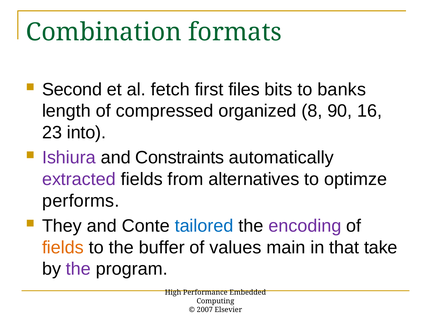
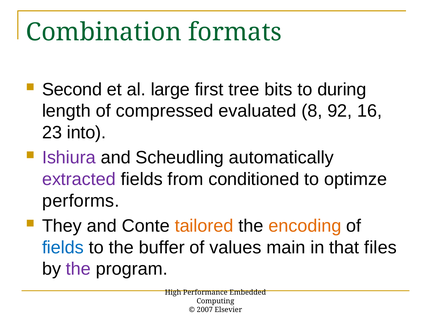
fetch: fetch -> large
files: files -> tree
banks: banks -> during
organized: organized -> evaluated
90: 90 -> 92
Constraints: Constraints -> Scheudling
alternatives: alternatives -> conditioned
tailored colour: blue -> orange
encoding colour: purple -> orange
fields at (63, 248) colour: orange -> blue
take: take -> files
